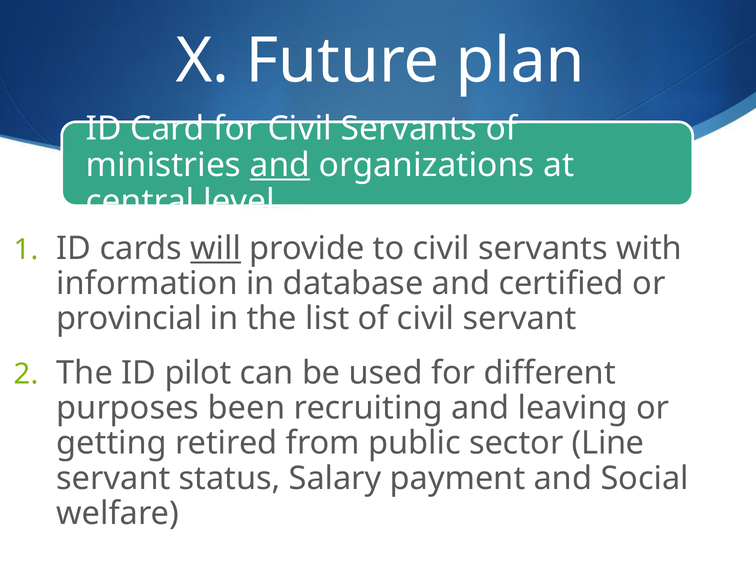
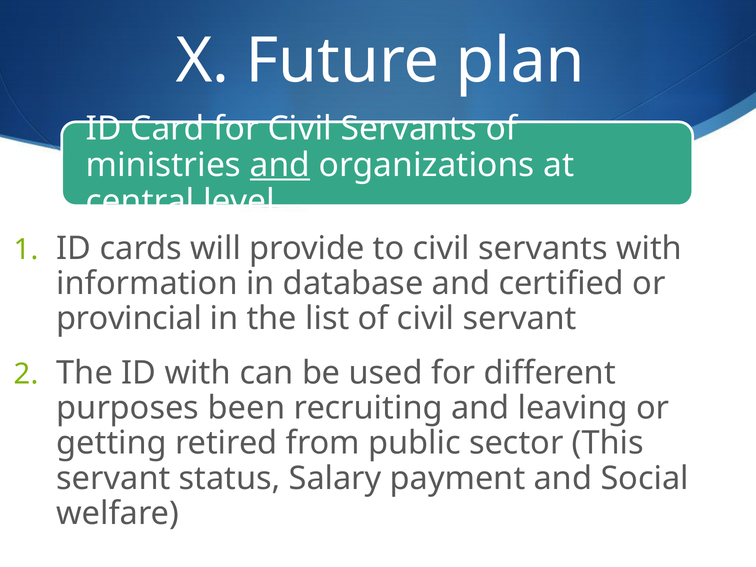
will underline: present -> none
ID pilot: pilot -> with
Line: Line -> This
